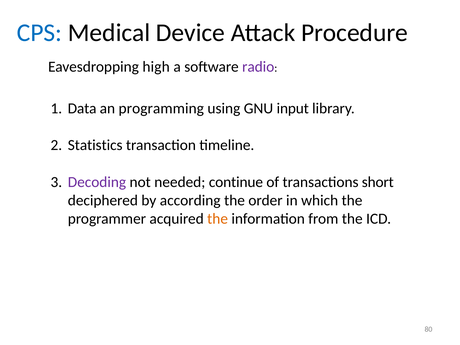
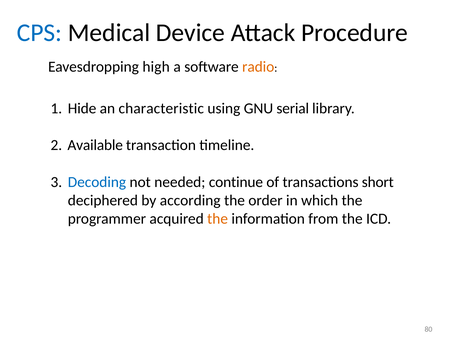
radio colour: purple -> orange
Data: Data -> Hide
programming: programming -> characteristic
input: input -> serial
Statistics: Statistics -> Available
Decoding colour: purple -> blue
